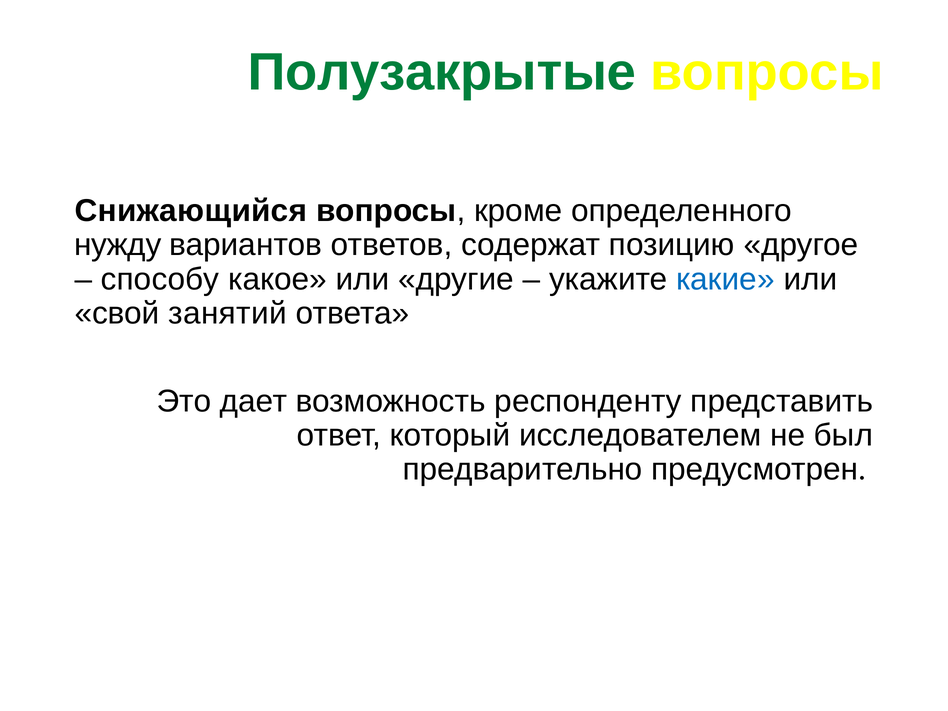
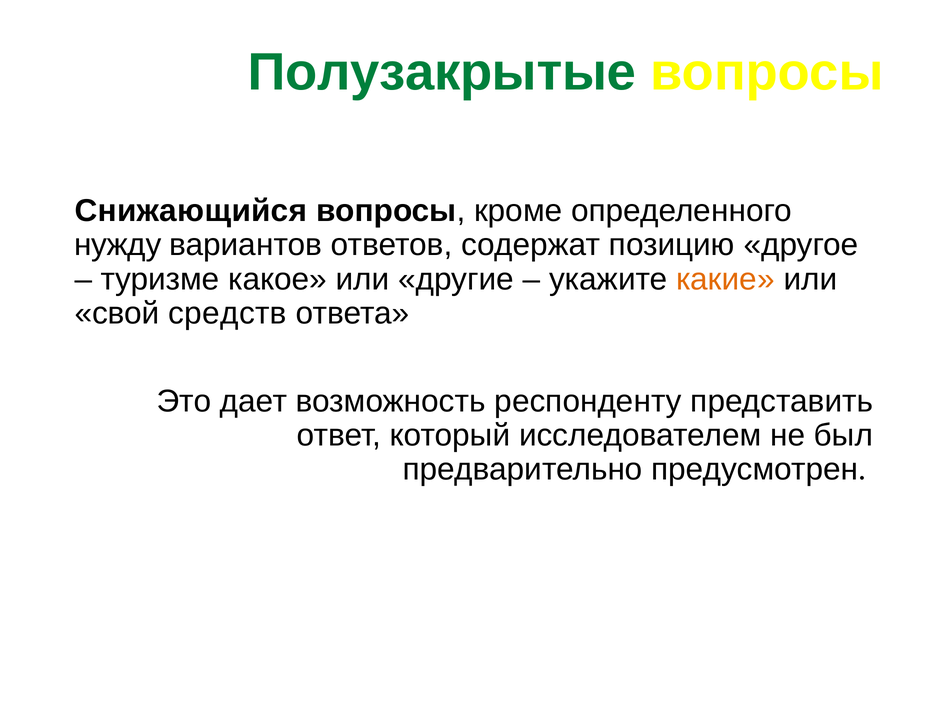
способу: способу -> туризме
какие colour: blue -> orange
занятий: занятий -> средств
